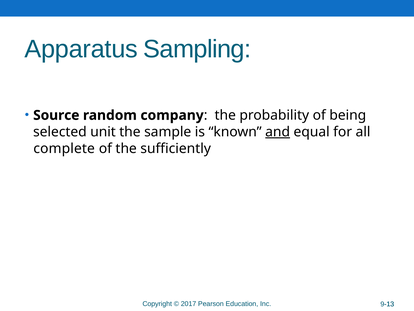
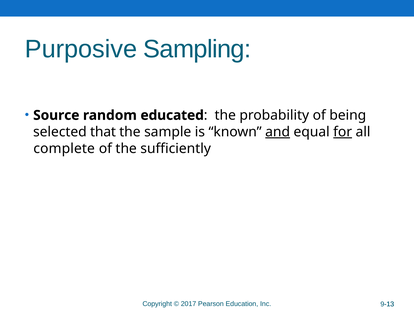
Apparatus: Apparatus -> Purposive
company: company -> educated
unit: unit -> that
for underline: none -> present
